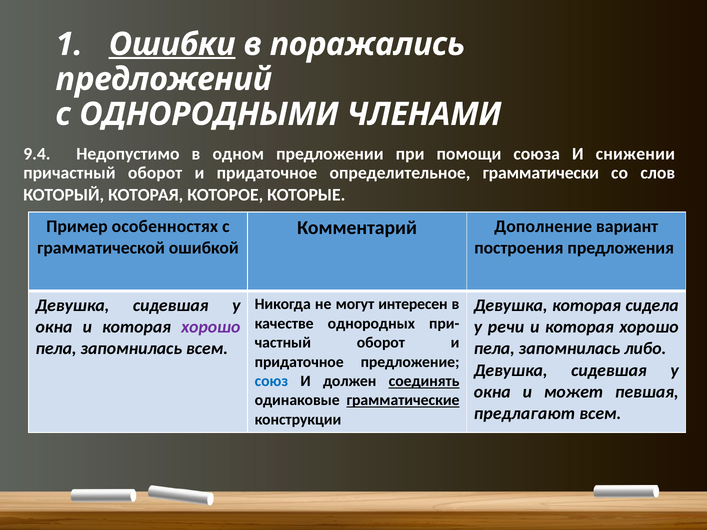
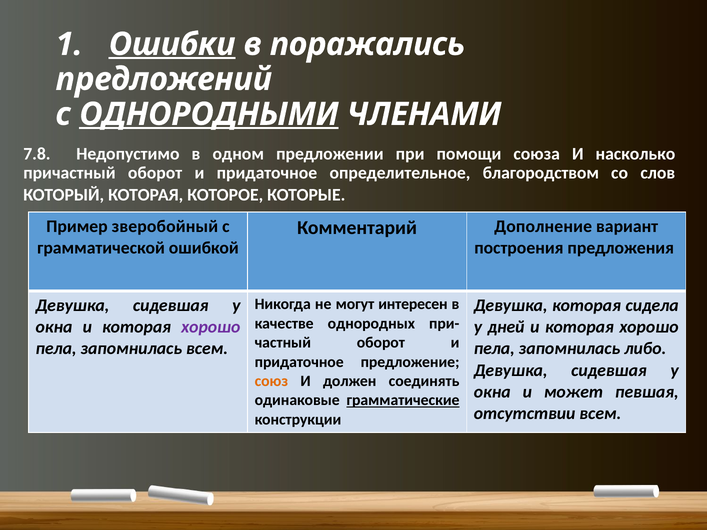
ОДНОРОДНЫМИ underline: none -> present
9.4: 9.4 -> 7.8
снижении: снижении -> насколько
грамматически: грамматически -> благородством
особенностях: особенностях -> зверобойный
речи: речи -> дней
союз colour: blue -> orange
соединять underline: present -> none
предлагают: предлагают -> отсутствии
